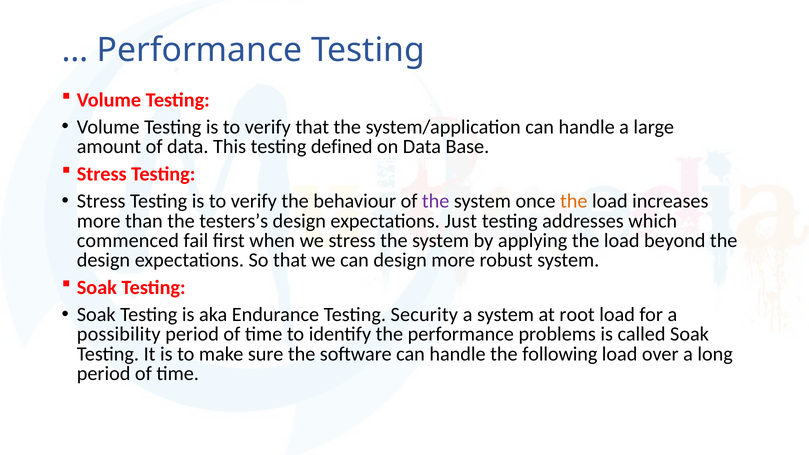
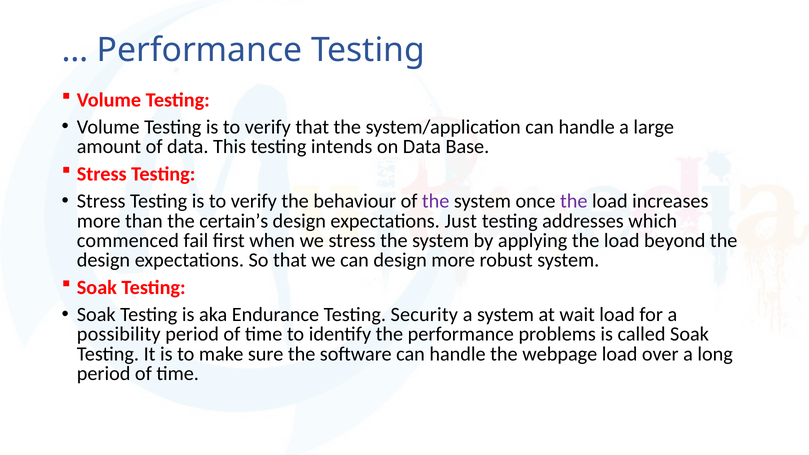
defined: defined -> intends
the at (574, 201) colour: orange -> purple
testers’s: testers’s -> certain’s
root: root -> wait
following: following -> webpage
